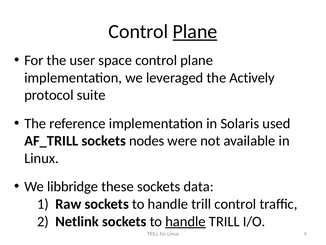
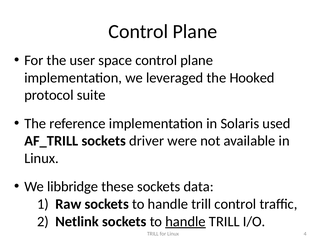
Plane at (195, 32) underline: present -> none
Actively: Actively -> Hooked
nodes: nodes -> driver
